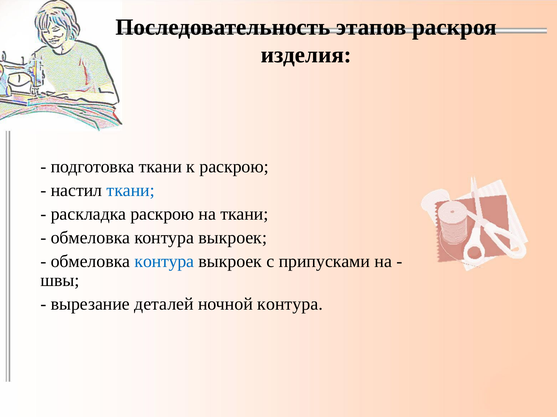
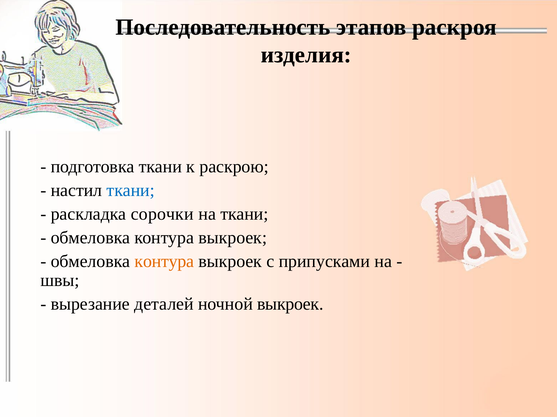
раскладка раскрою: раскрою -> сорочки
контура at (164, 262) colour: blue -> orange
ночной контура: контура -> выкроек
